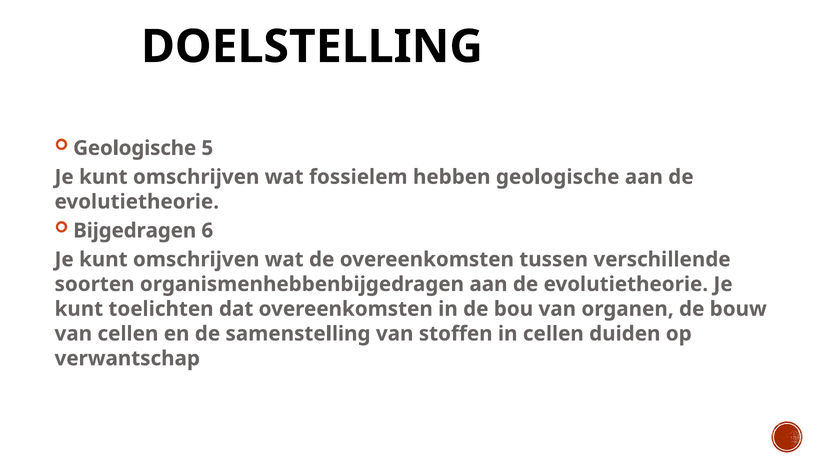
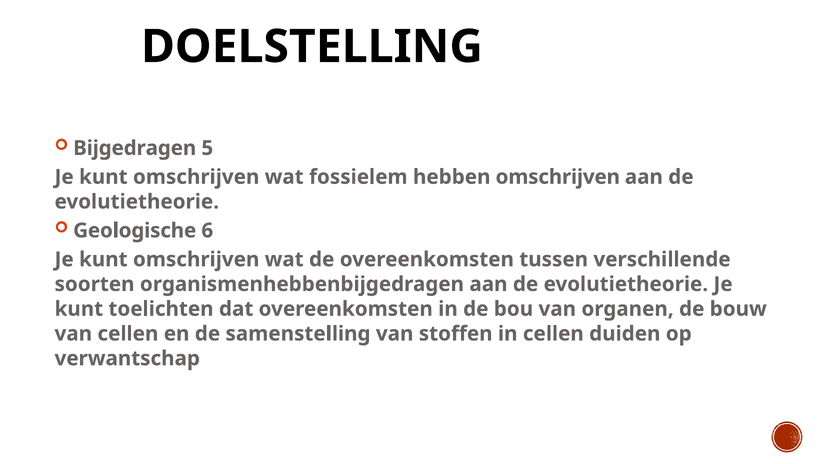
Geologische at (135, 148): Geologische -> Bijgedragen
hebben geologische: geologische -> omschrijven
Bijgedragen: Bijgedragen -> Geologische
